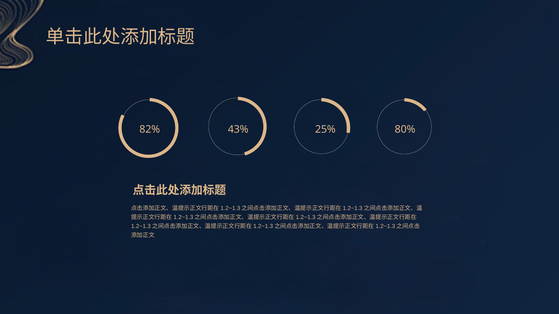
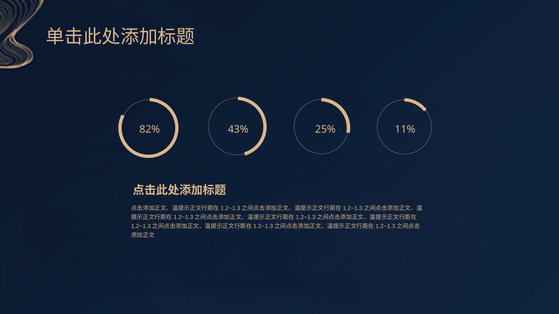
80%: 80% -> 11%
